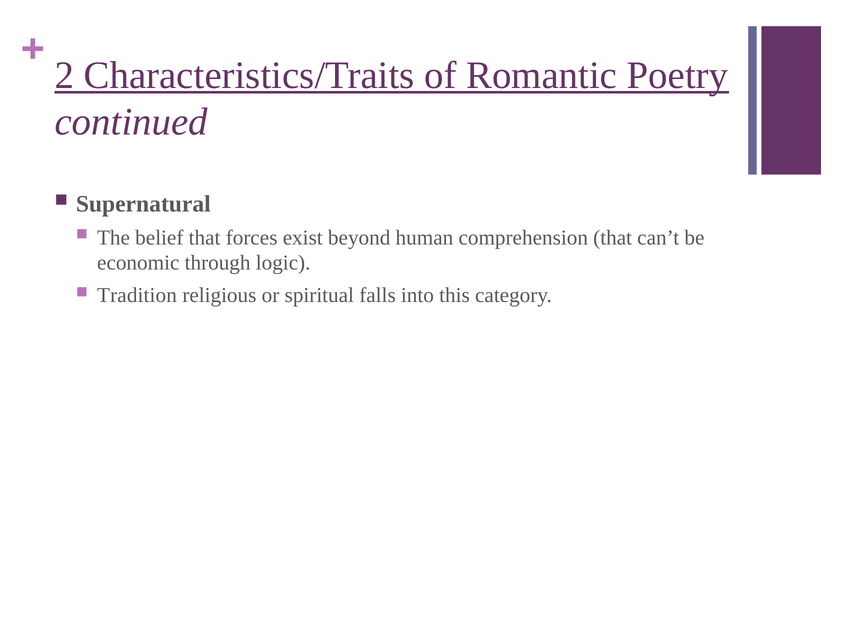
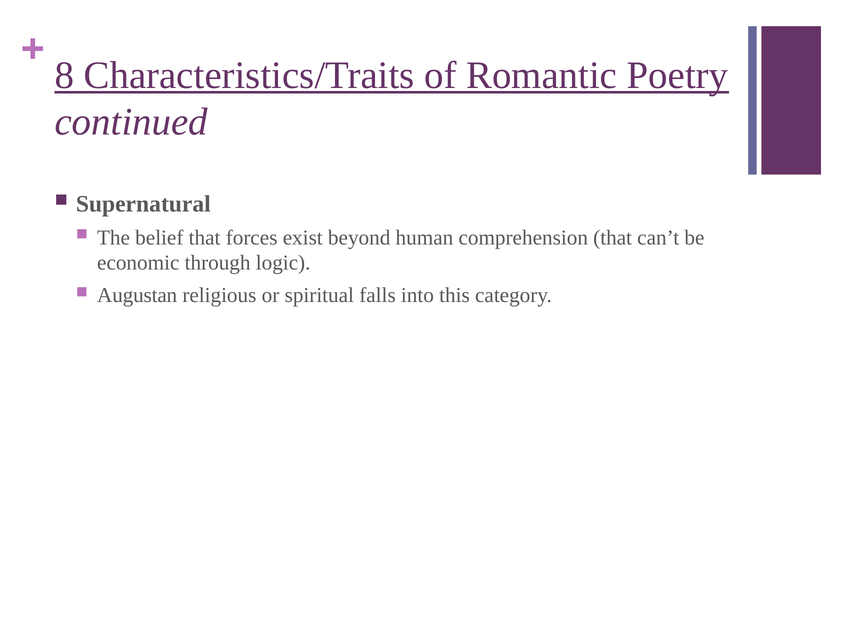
2: 2 -> 8
Tradition: Tradition -> Augustan
